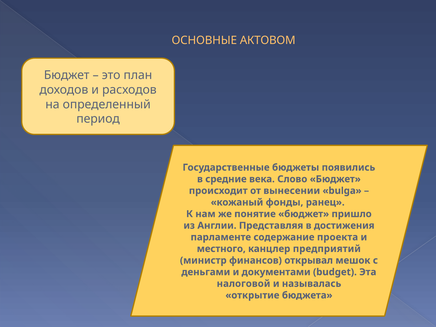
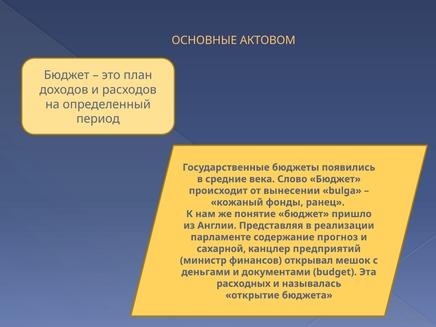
достижения: достижения -> реализации
проекта: проекта -> прогноз
местного: местного -> сахарной
налоговой: налоговой -> расходных
